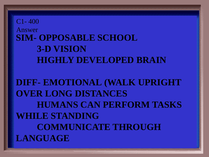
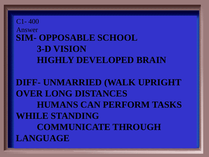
EMOTIONAL: EMOTIONAL -> UNMARRIED
